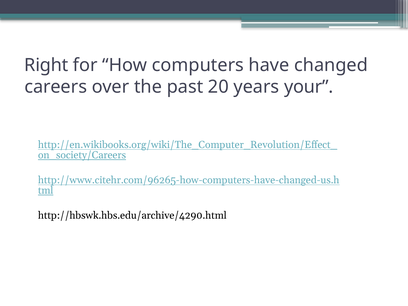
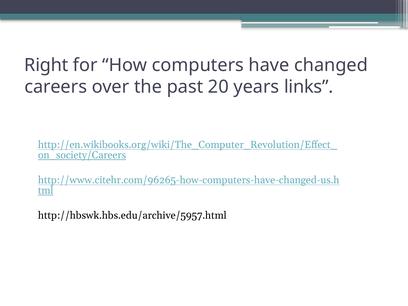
your: your -> links
http://hbswk.hbs.edu/archive/4290.html: http://hbswk.hbs.edu/archive/4290.html -> http://hbswk.hbs.edu/archive/5957.html
